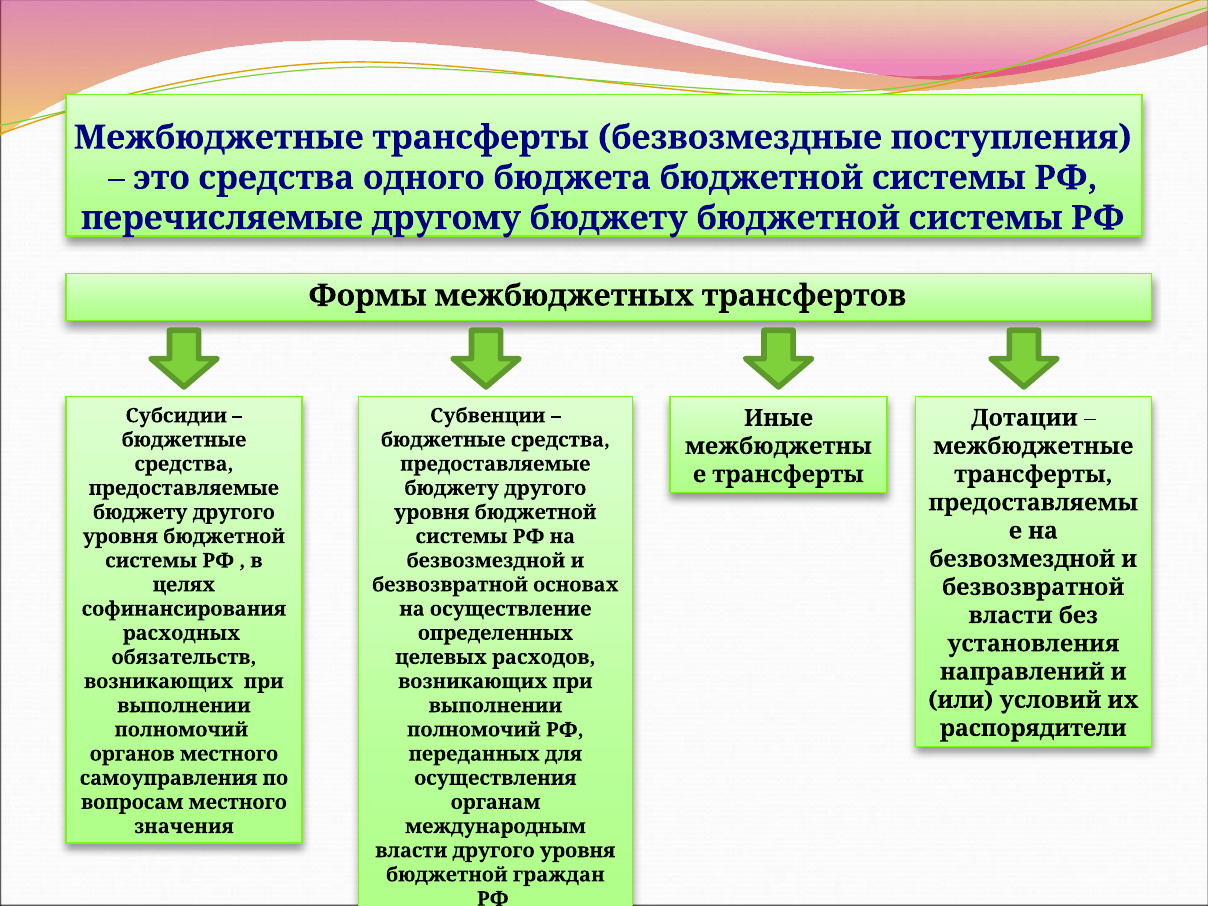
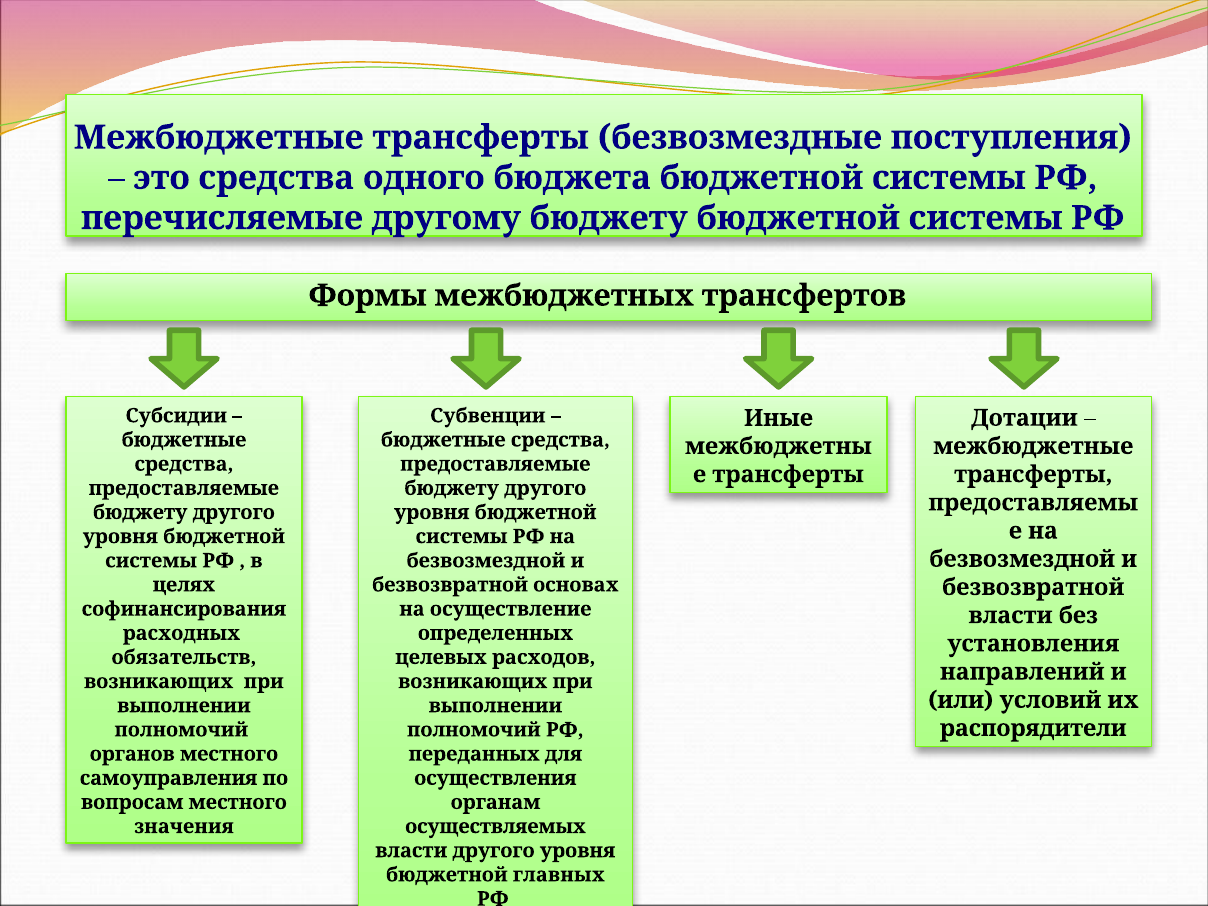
международным: международным -> осуществляемых
граждан: граждан -> главных
